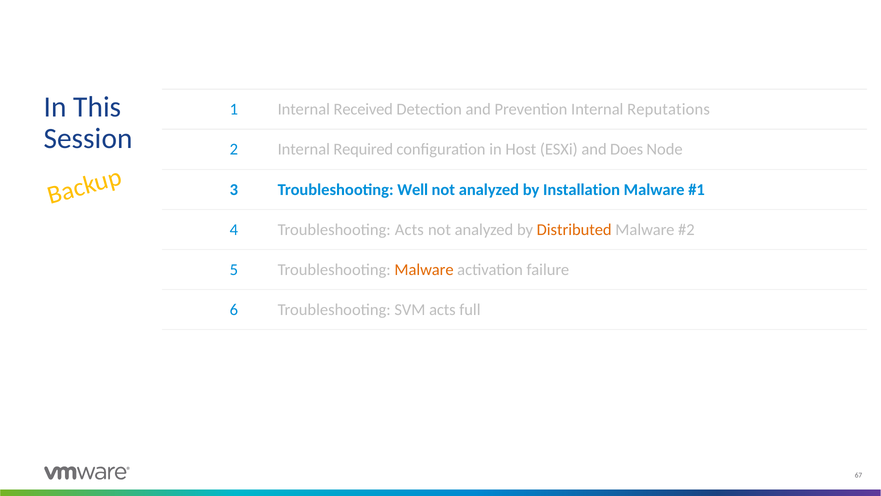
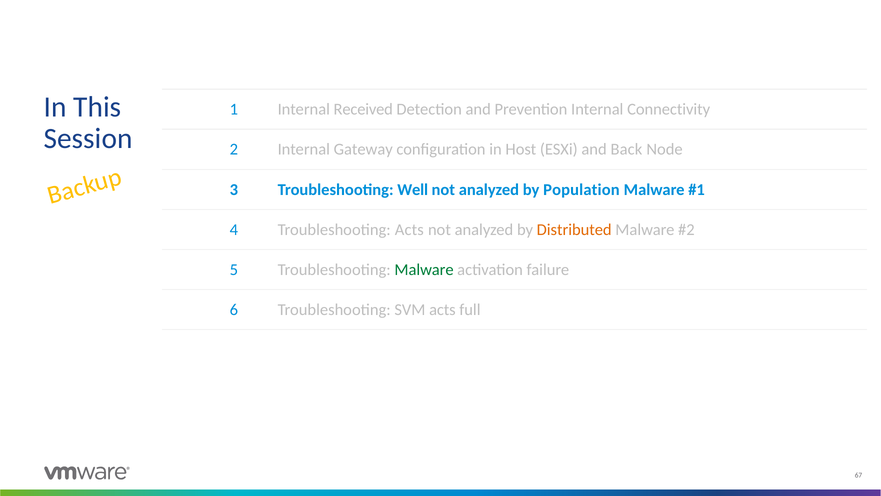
Reputations: Reputations -> Connectivity
Required: Required -> Gateway
Does: Does -> Back
Installation: Installation -> Population
Malware at (424, 269) colour: orange -> green
